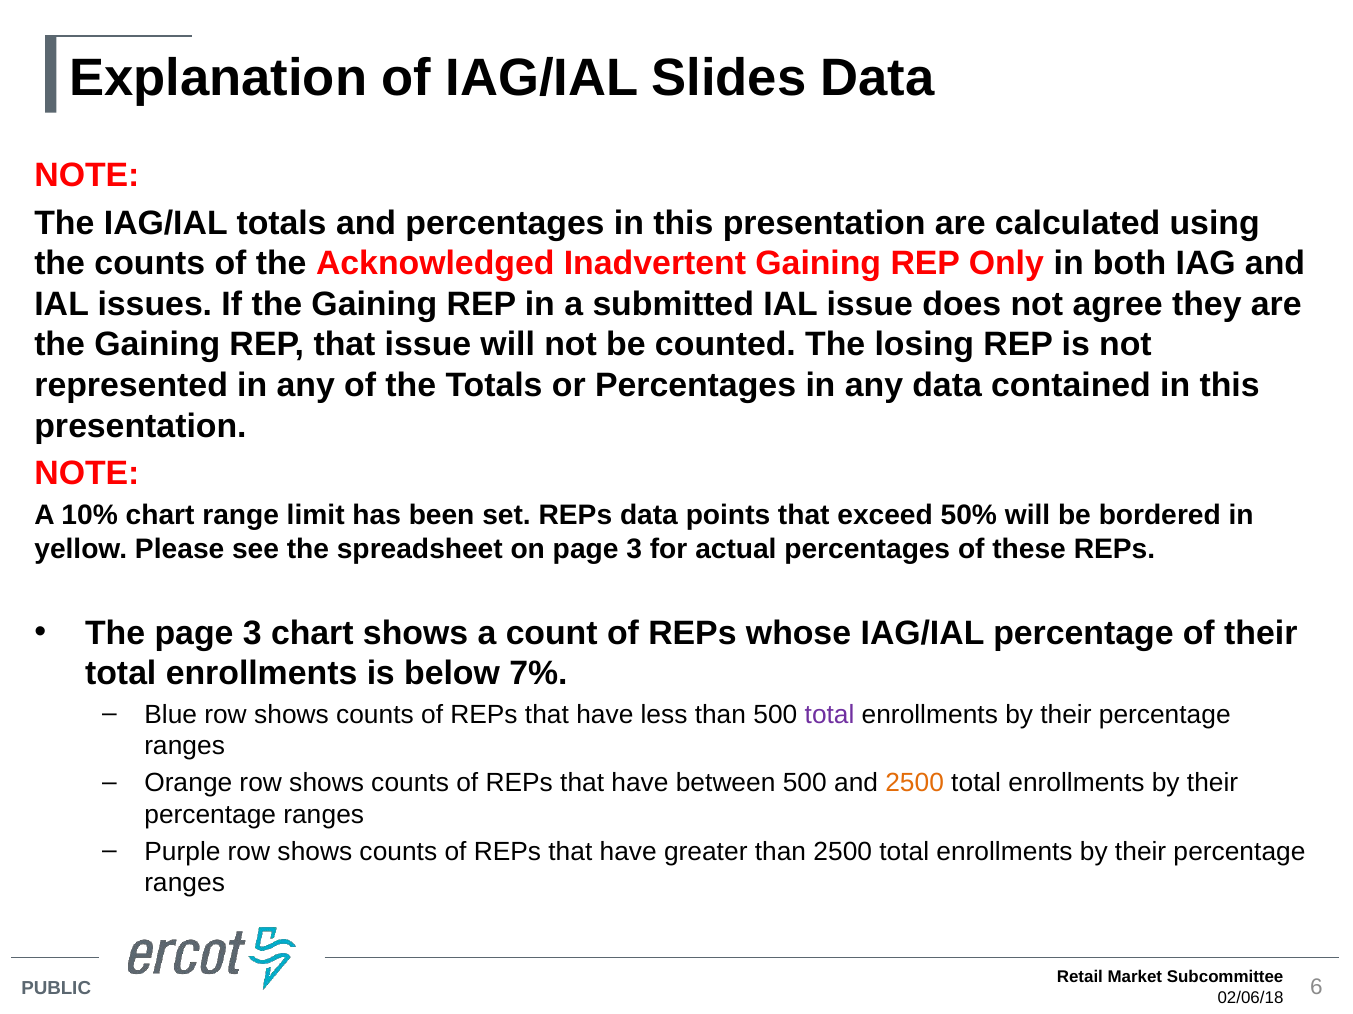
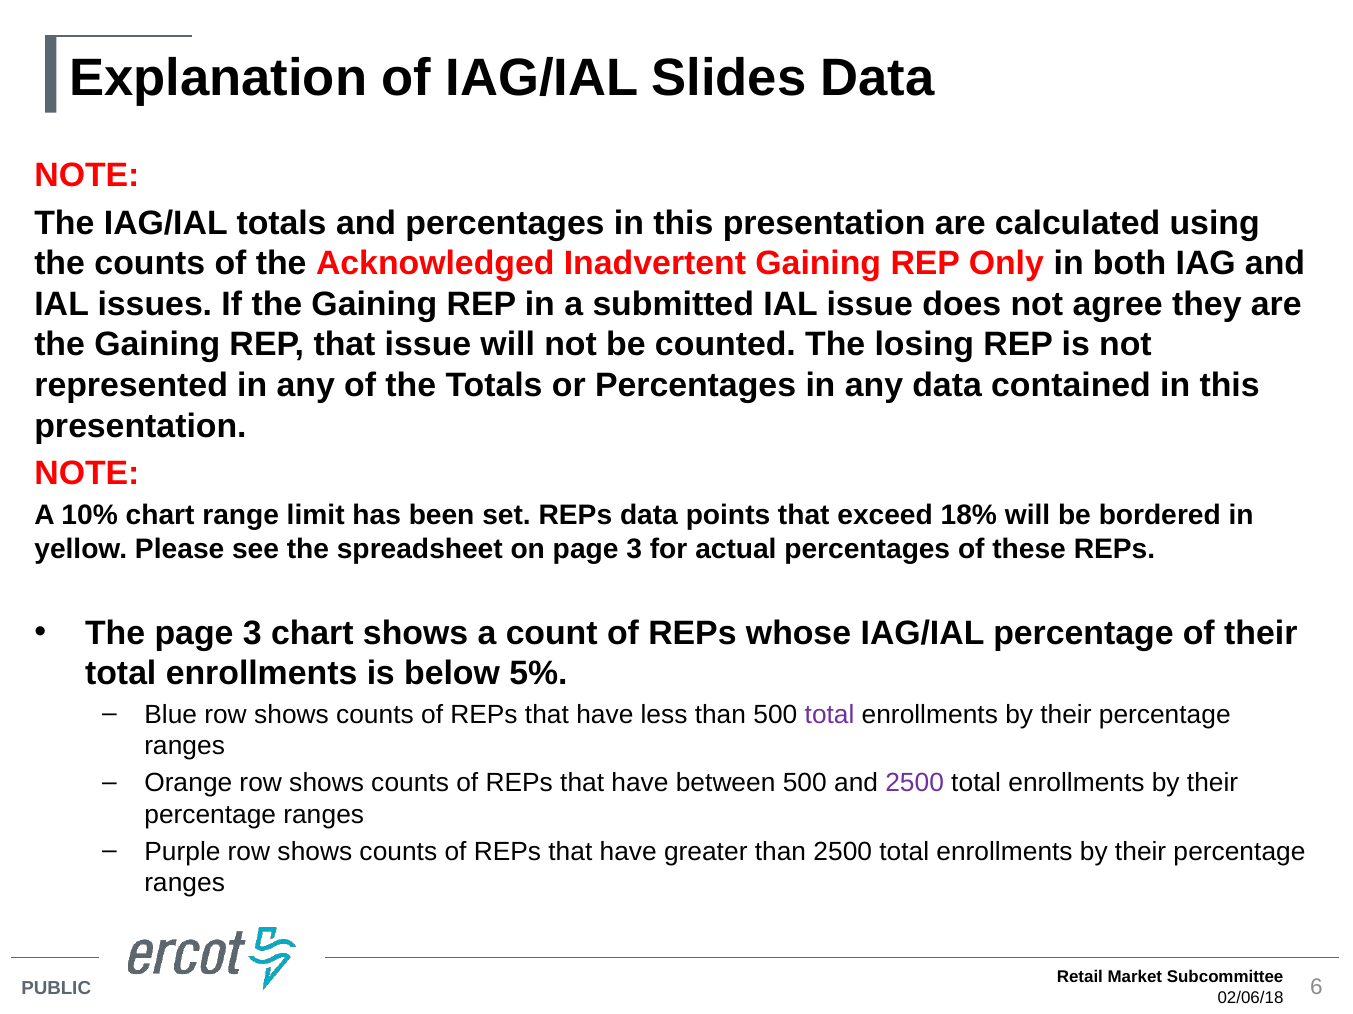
50%: 50% -> 18%
7%: 7% -> 5%
2500 at (915, 784) colour: orange -> purple
